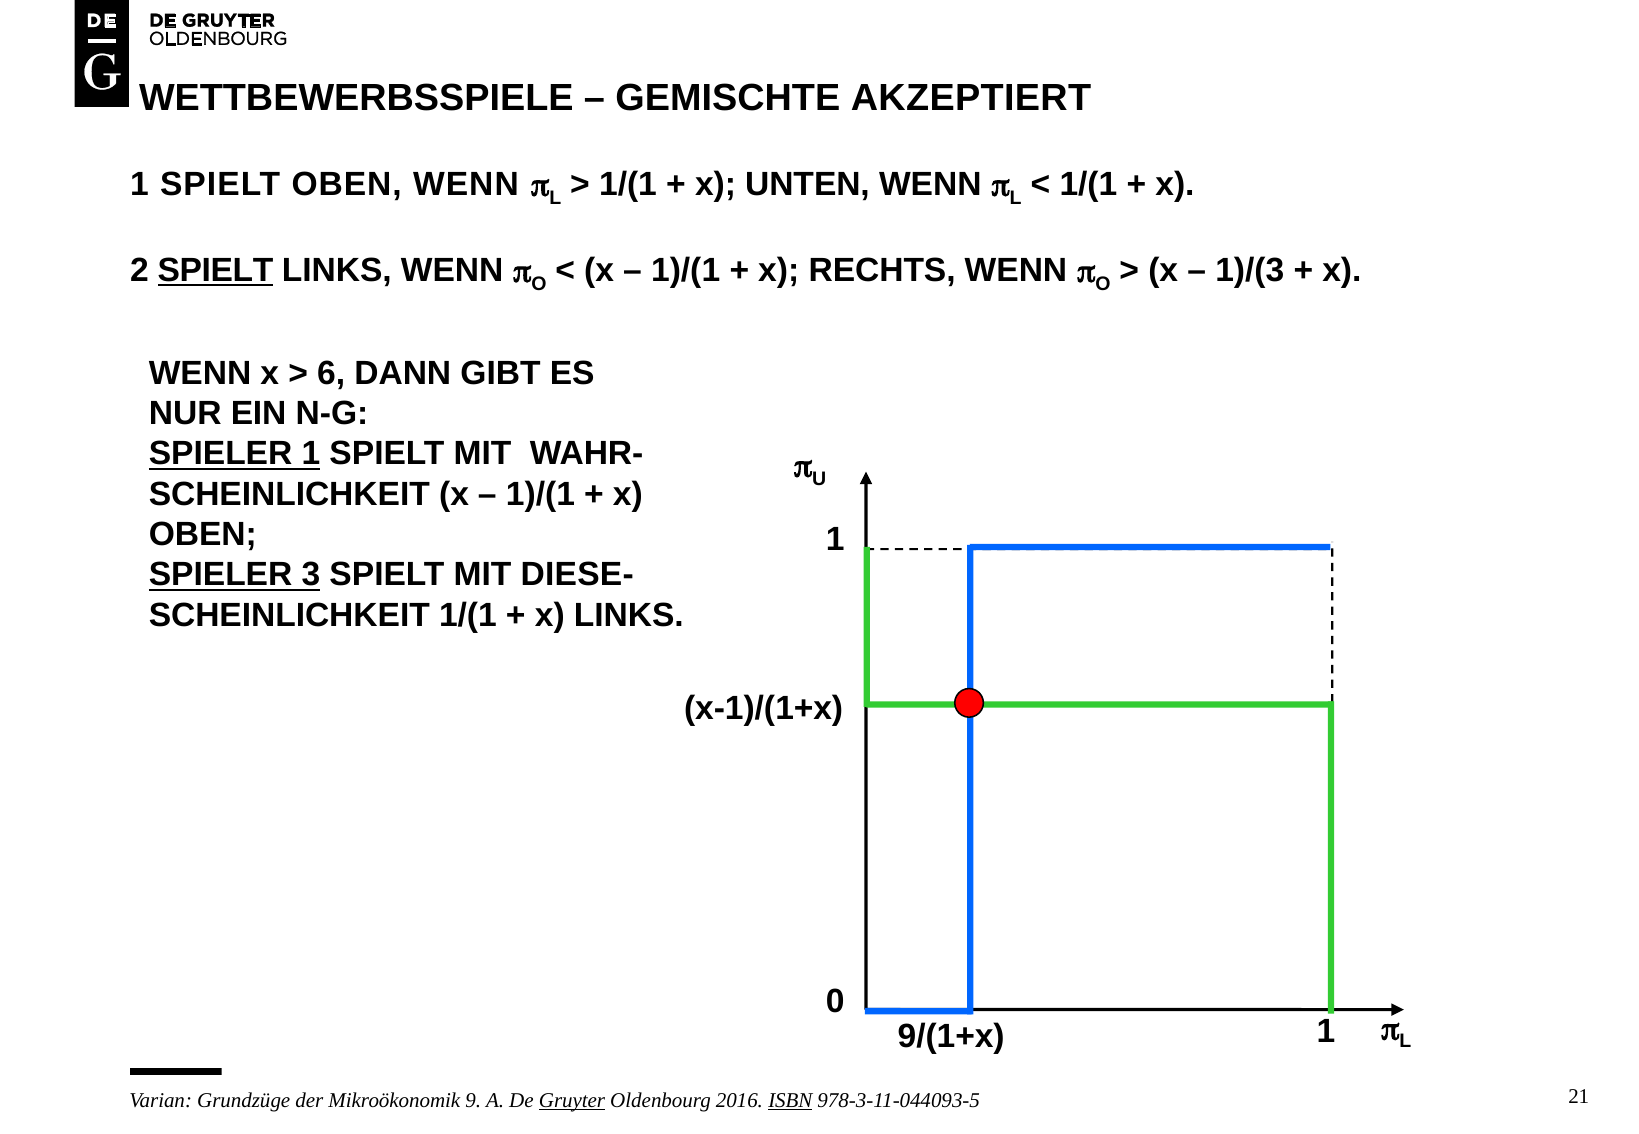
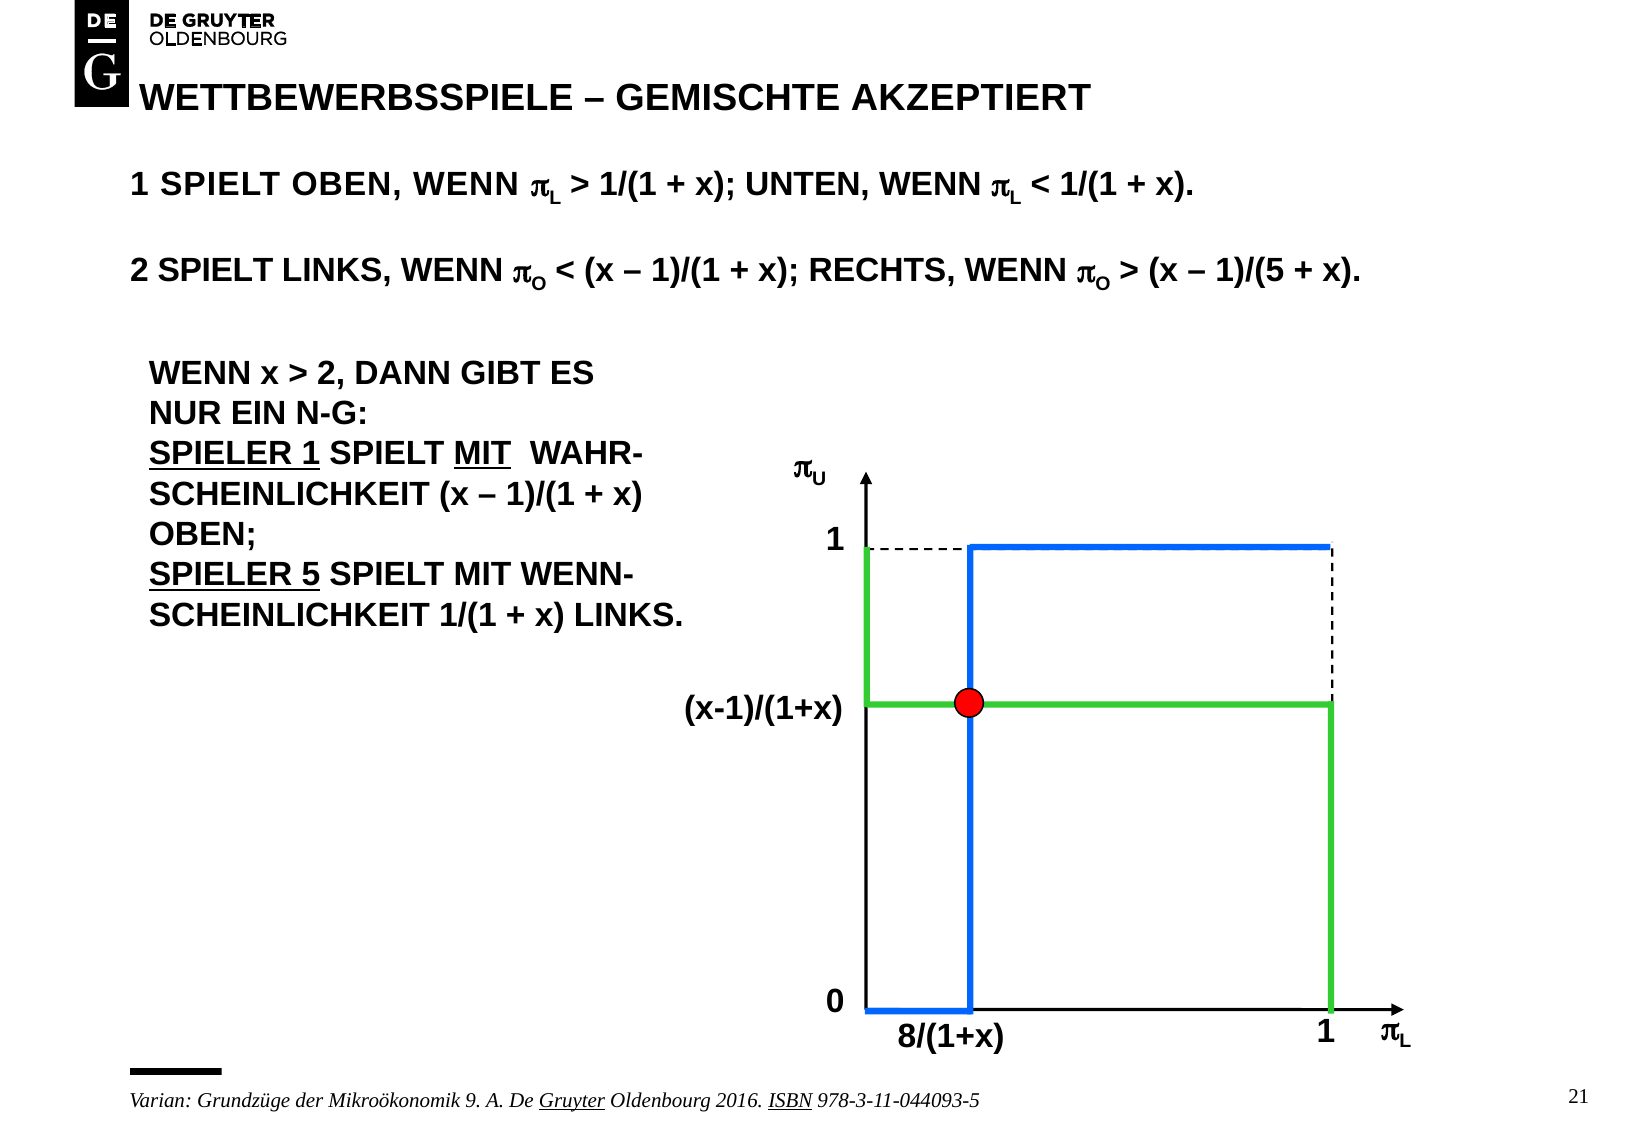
SPIELT at (215, 271) underline: present -> none
1)/(3: 1)/(3 -> 1)/(5
6 at (331, 374): 6 -> 2
MIT at (482, 454) underline: none -> present
3: 3 -> 5
DIESE-: DIESE- -> WENN-
9/(1+x: 9/(1+x -> 8/(1+x
